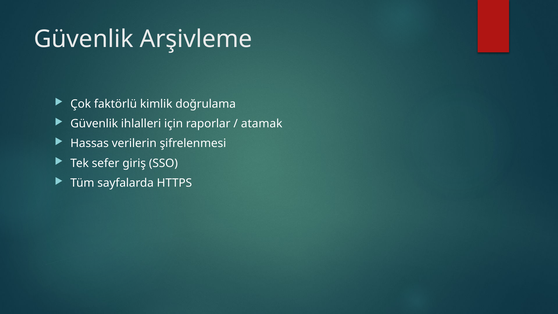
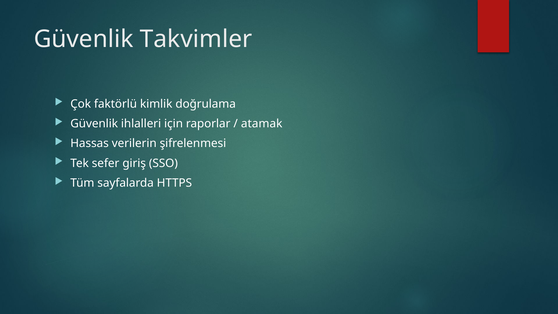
Arşivleme: Arşivleme -> Takvimler
